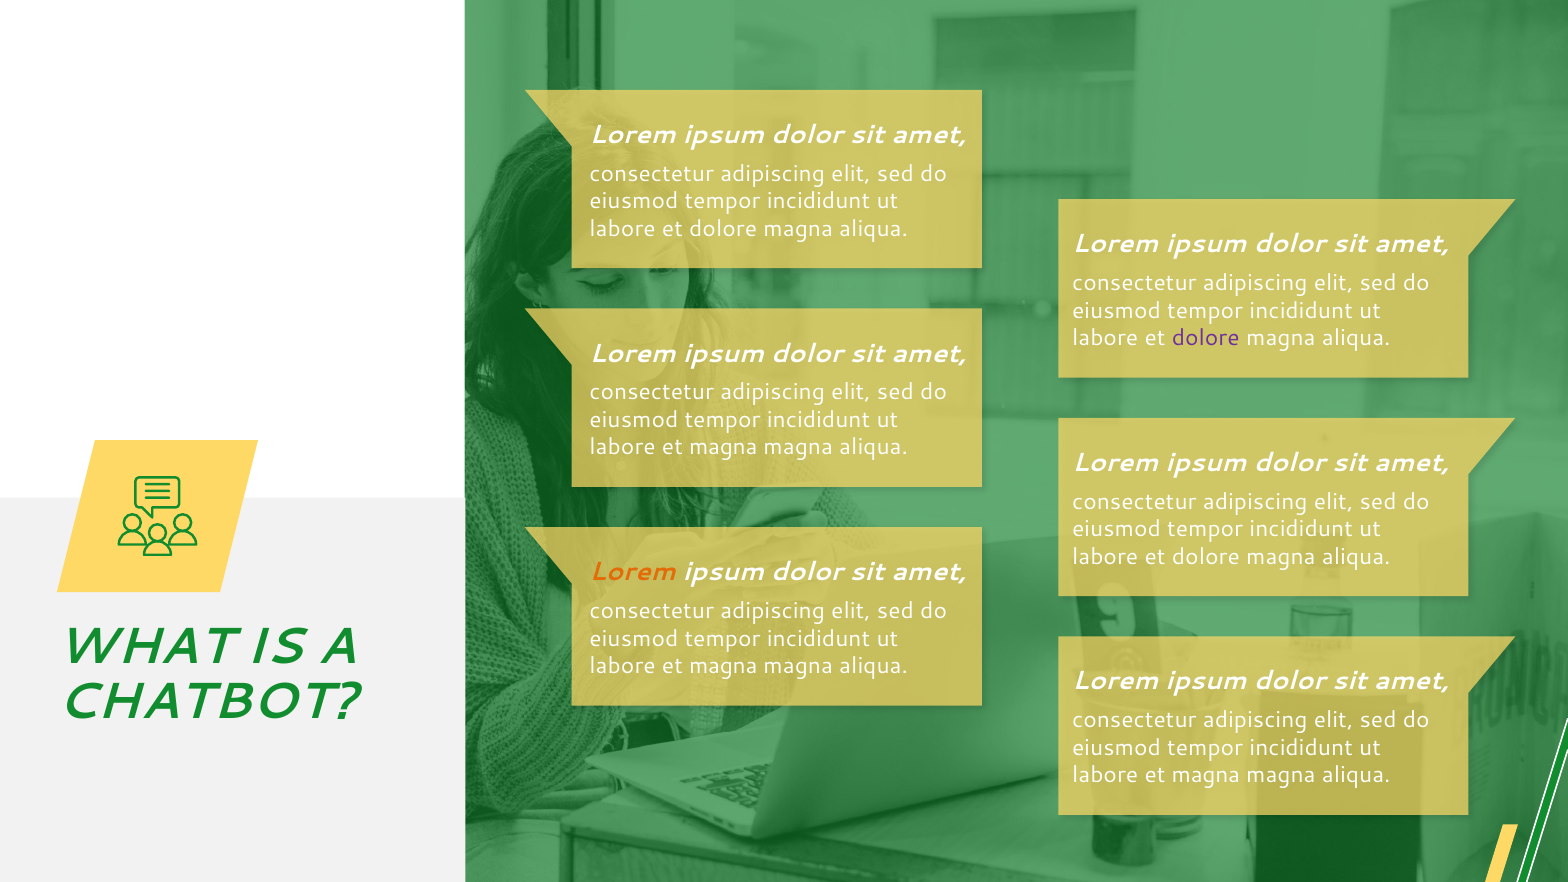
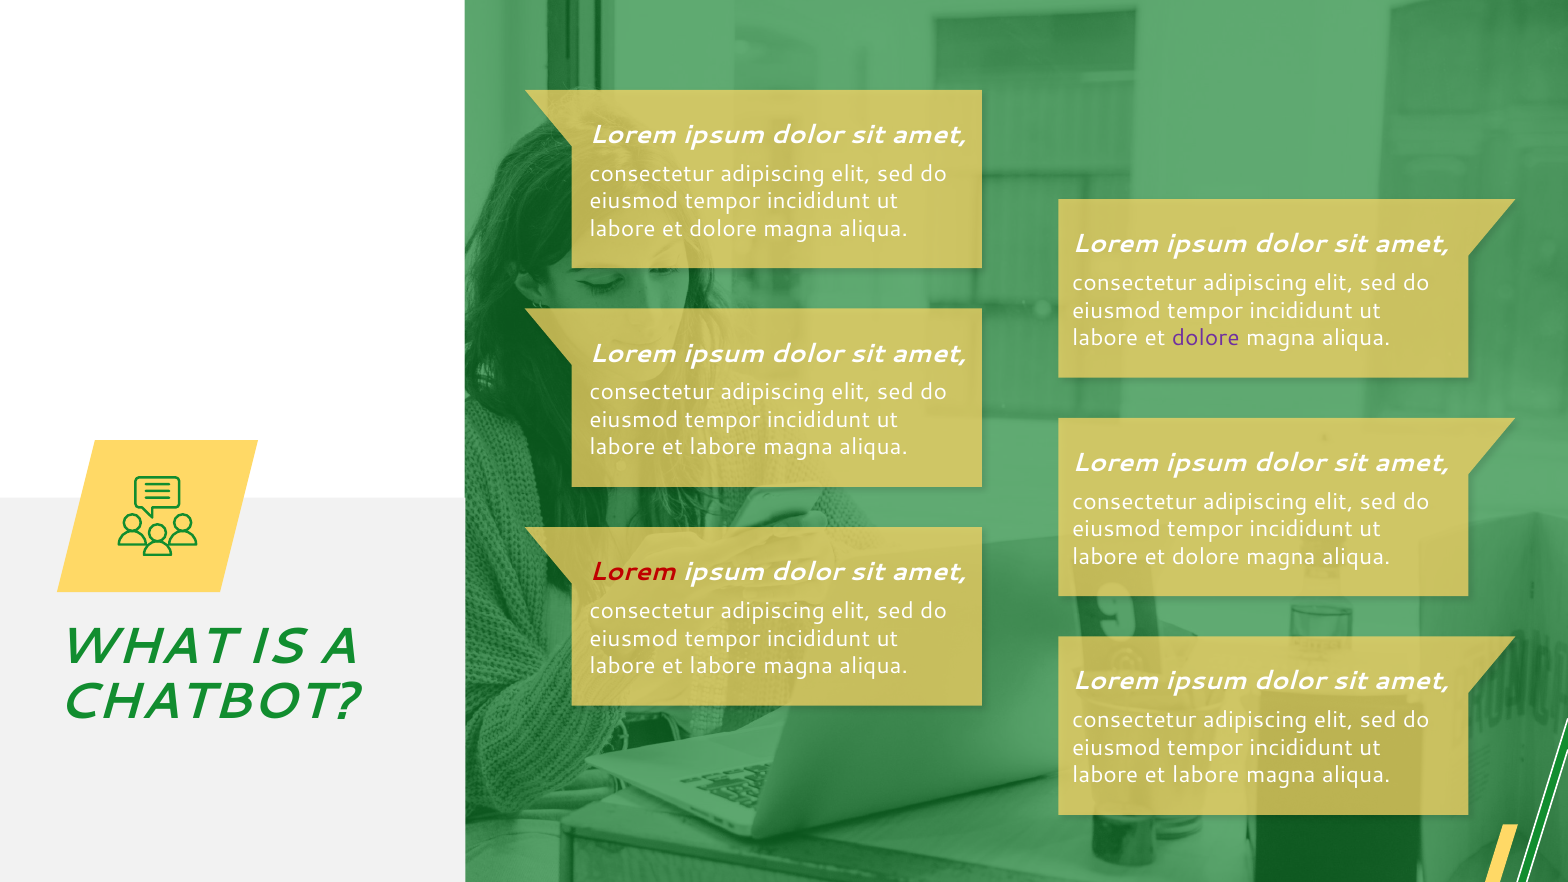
magna at (723, 447): magna -> labore
Lorem at (633, 572) colour: orange -> red
magna at (723, 666): magna -> labore
magna at (1206, 775): magna -> labore
